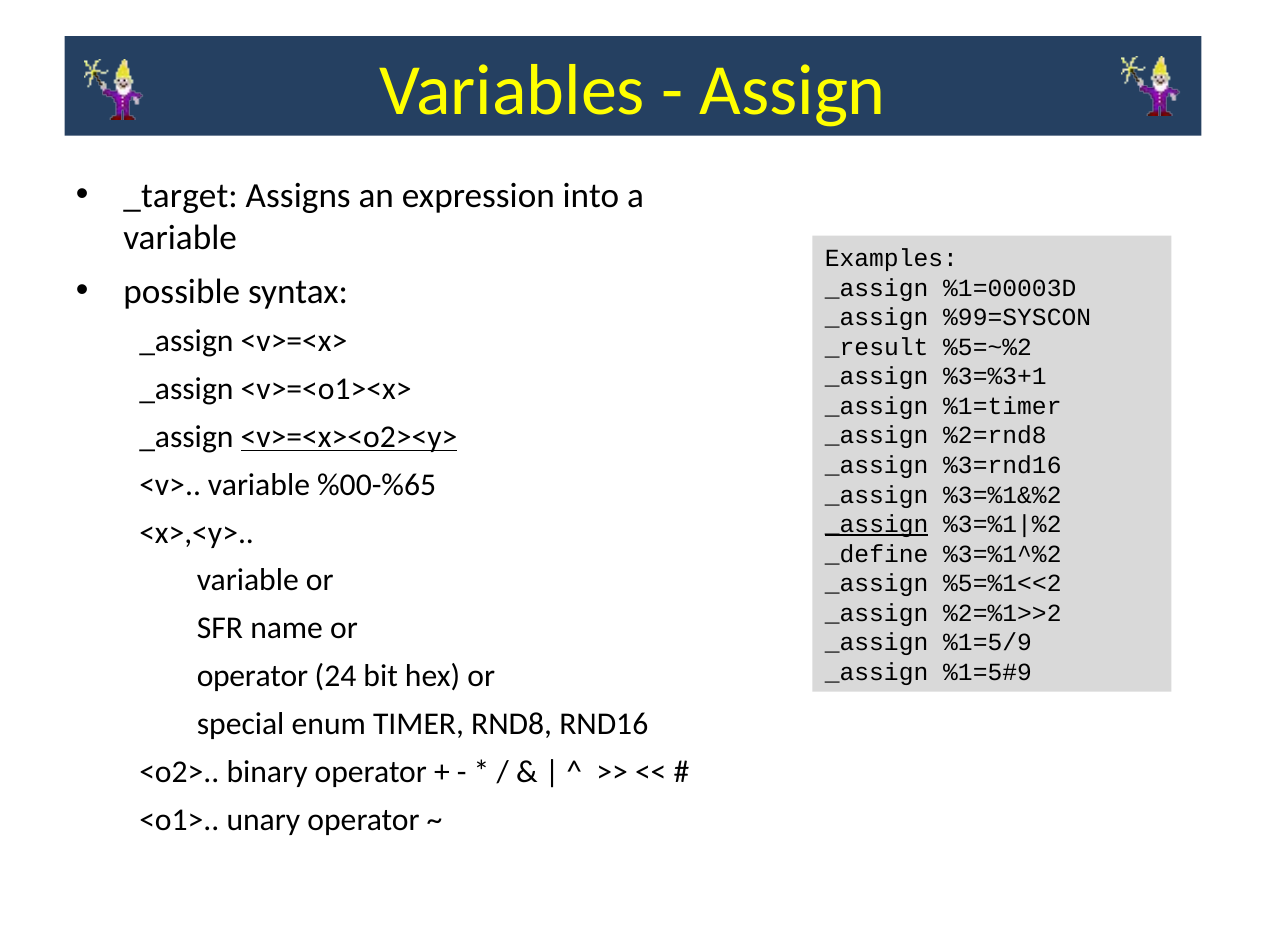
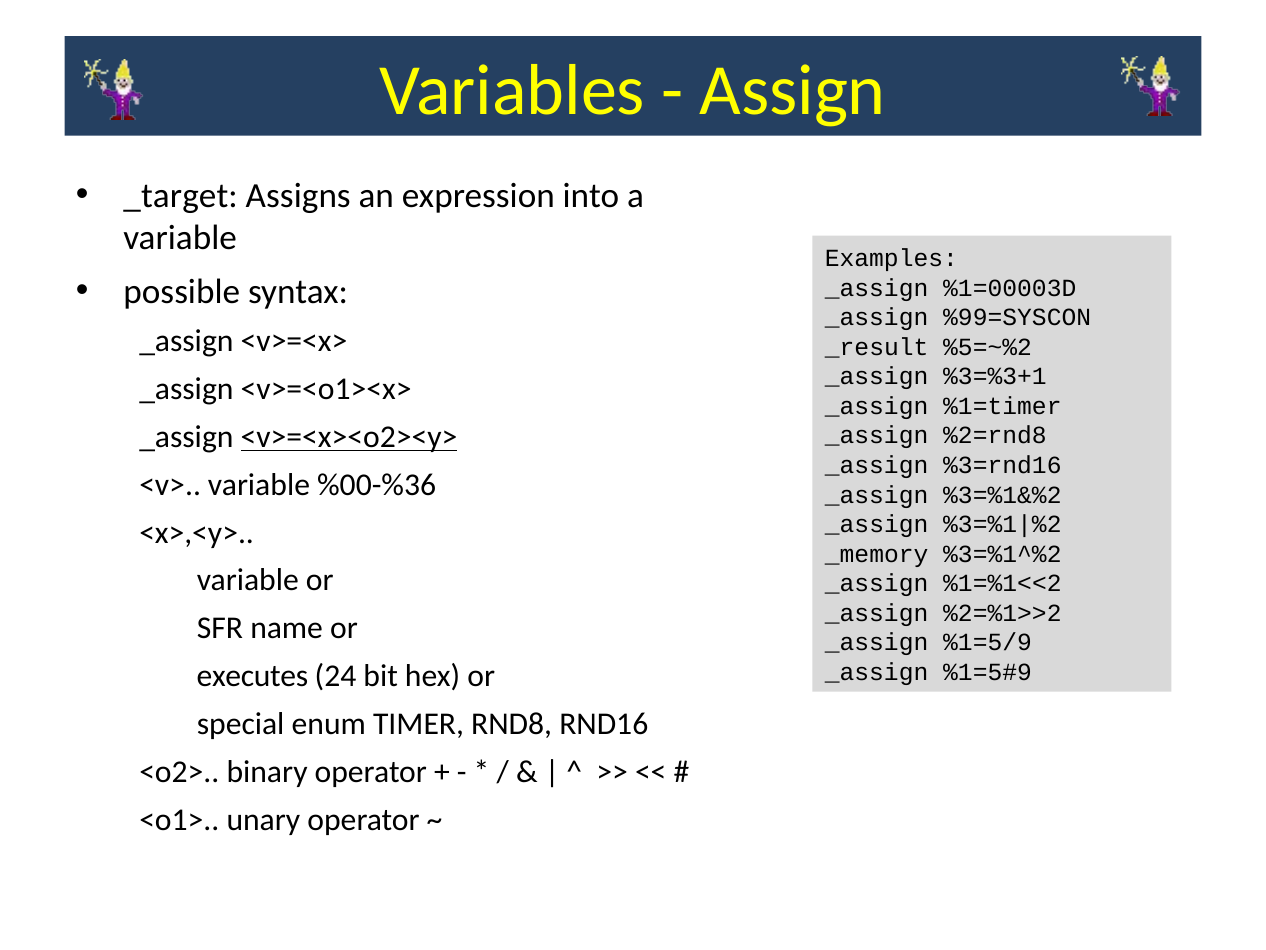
%00-%65: %00-%65 -> %00-%36
_assign at (877, 524) underline: present -> none
_define: _define -> _memory
%5=%1<<2: %5=%1<<2 -> %1=%1<<2
operator at (252, 676): operator -> executes
